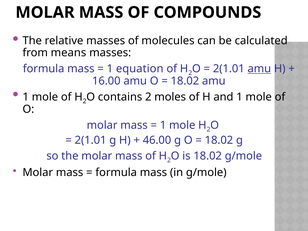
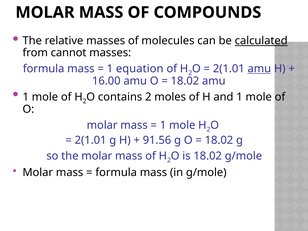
calculated underline: none -> present
means: means -> cannot
46.00: 46.00 -> 91.56
